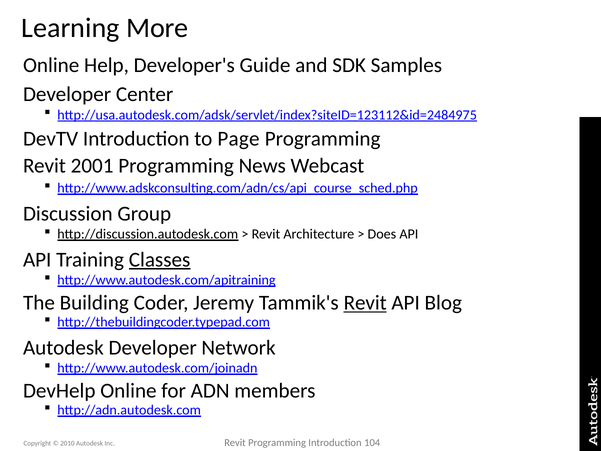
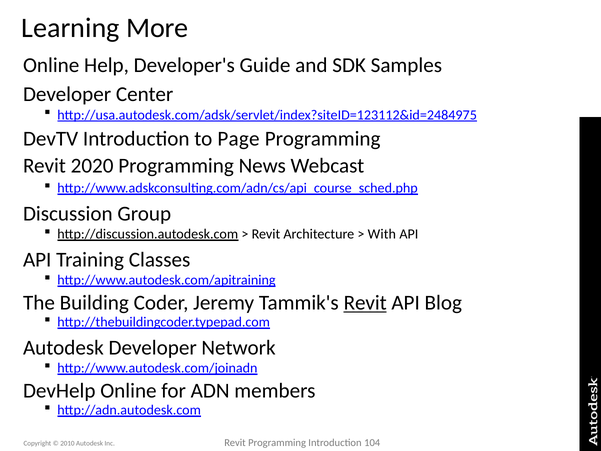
2001: 2001 -> 2020
Does: Does -> With
Classes underline: present -> none
